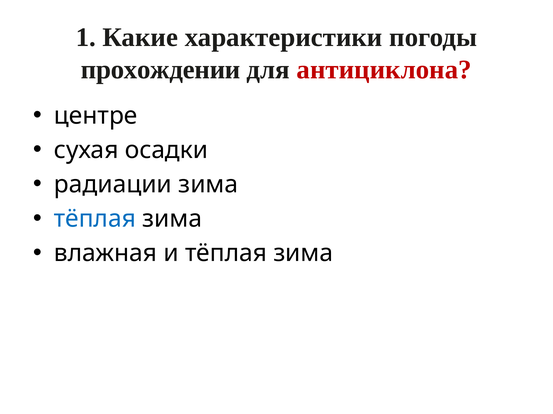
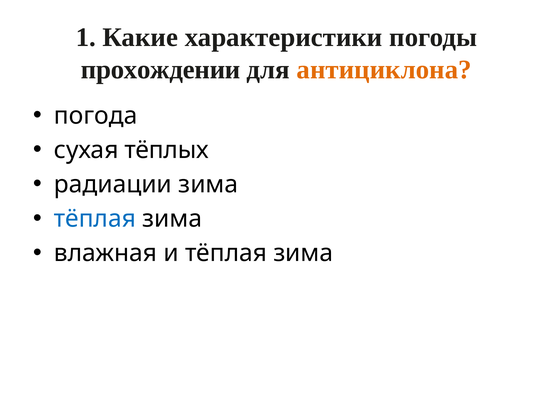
антициклона colour: red -> orange
центре: центре -> погода
осадки: осадки -> тёплых
